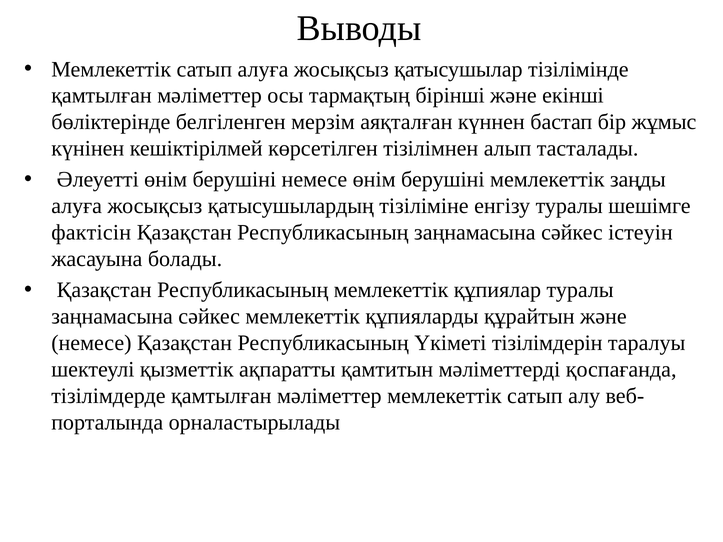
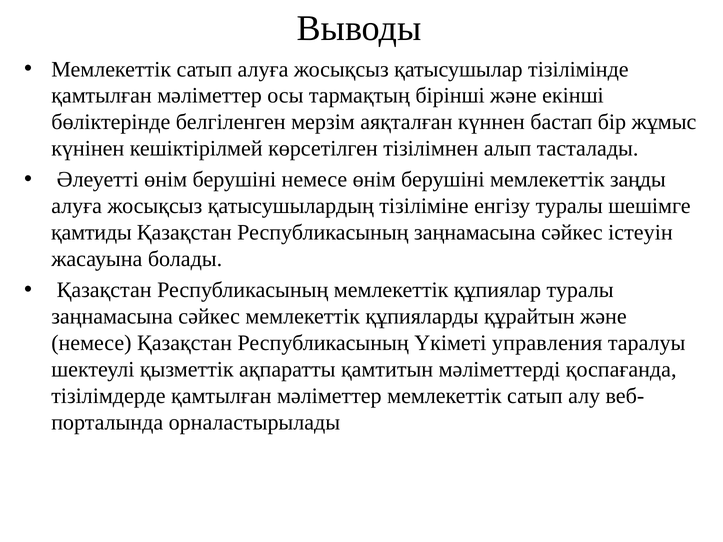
фактісін: фактісін -> қамтиды
тізілімдерін: тізілімдерін -> управления
